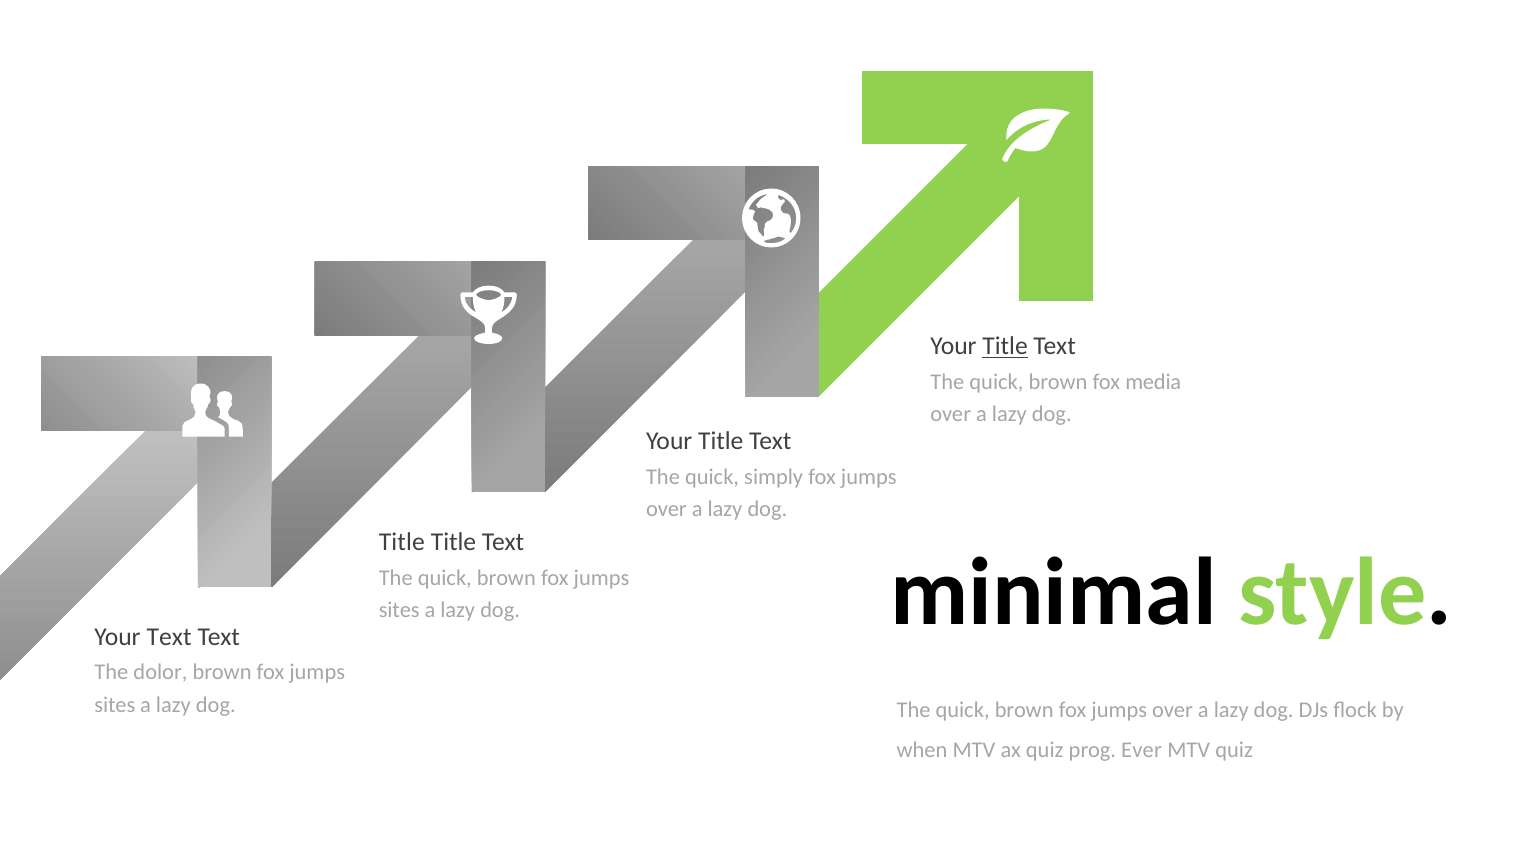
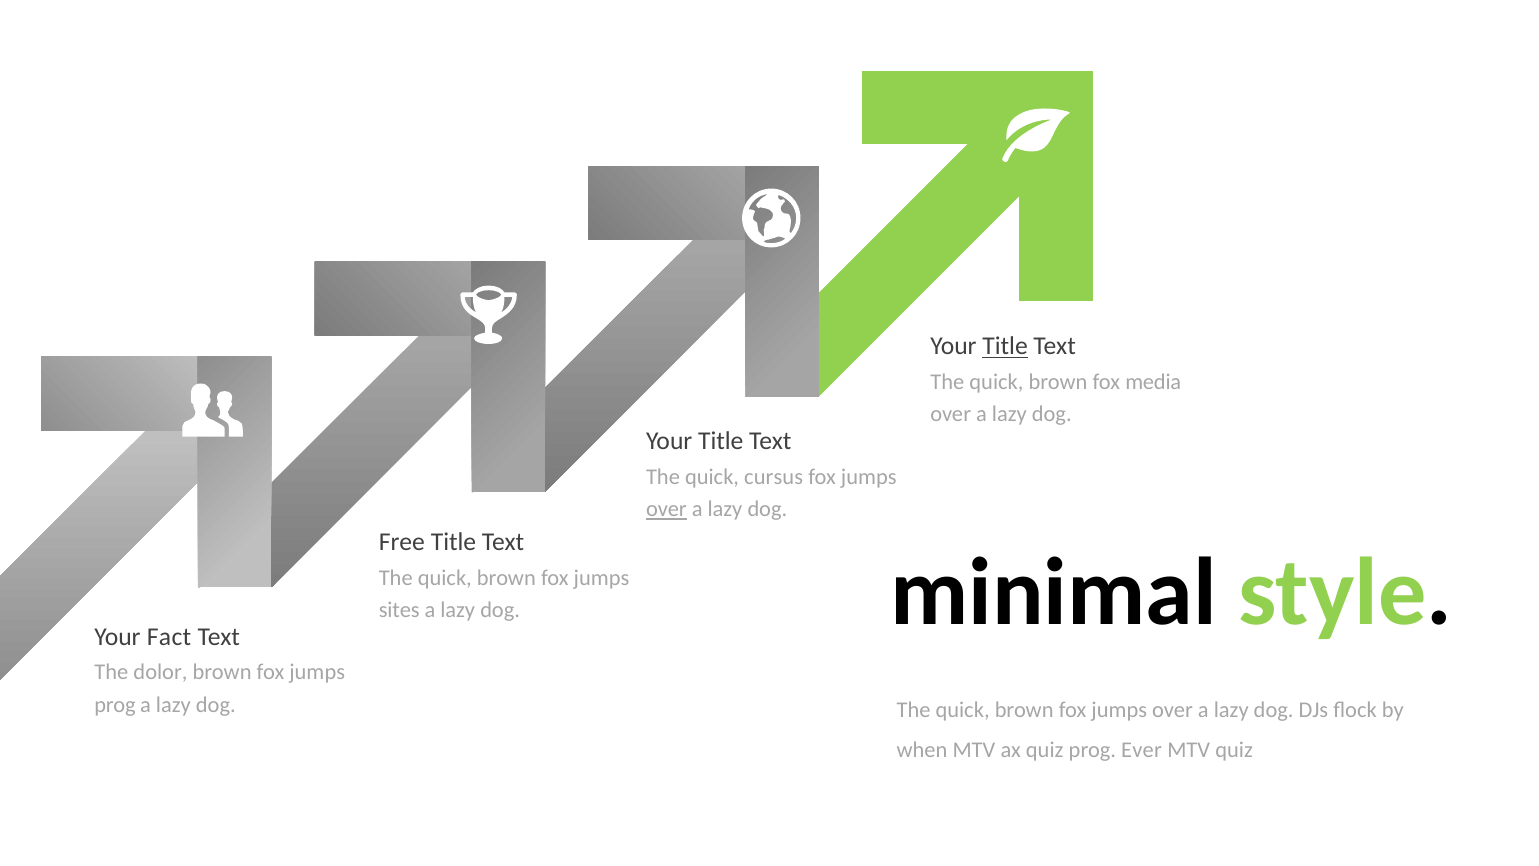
simply: simply -> cursus
over at (666, 509) underline: none -> present
Title at (402, 542): Title -> Free
Your Text: Text -> Fact
sites at (115, 705): sites -> prog
